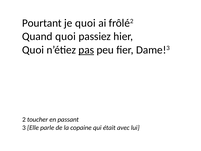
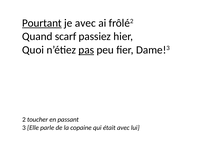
Pourtant underline: none -> present
je quoi: quoi -> avec
Quand quoi: quoi -> scarf
